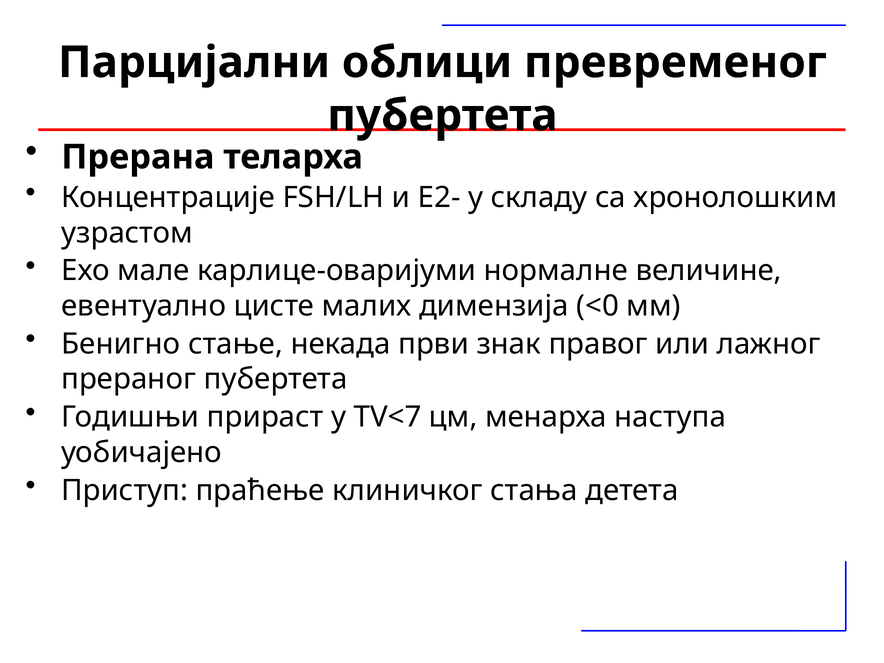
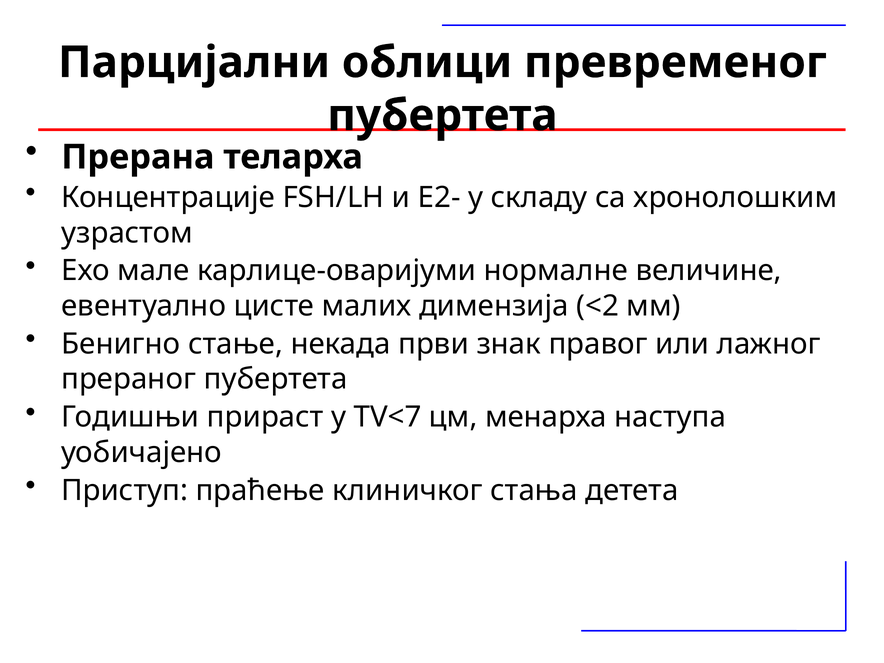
<0: <0 -> <2
